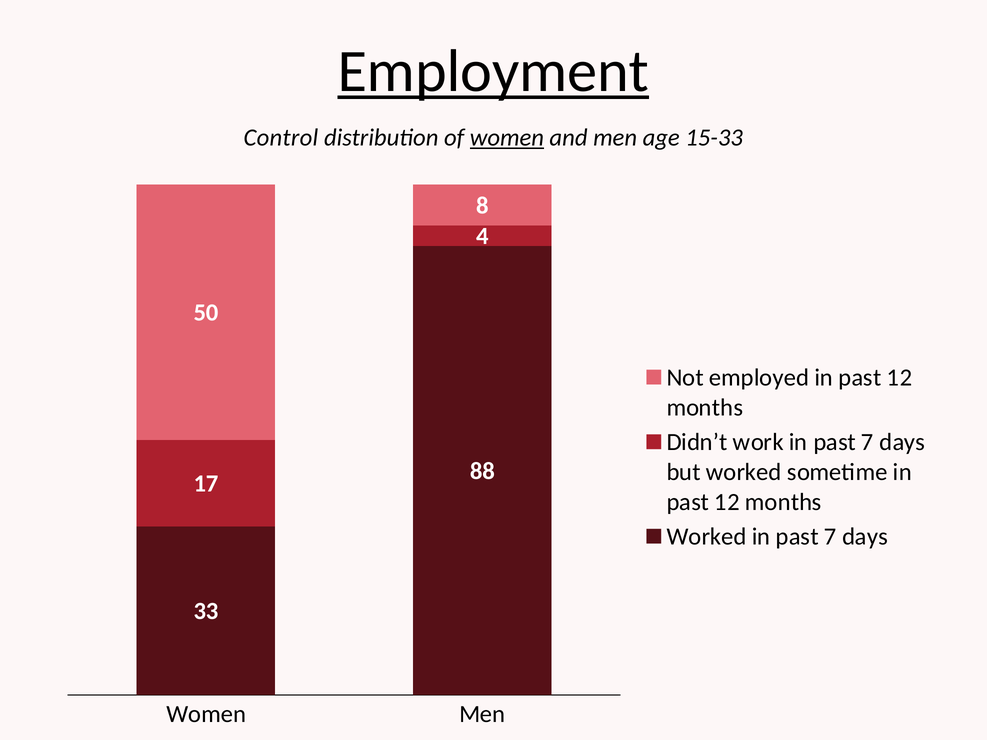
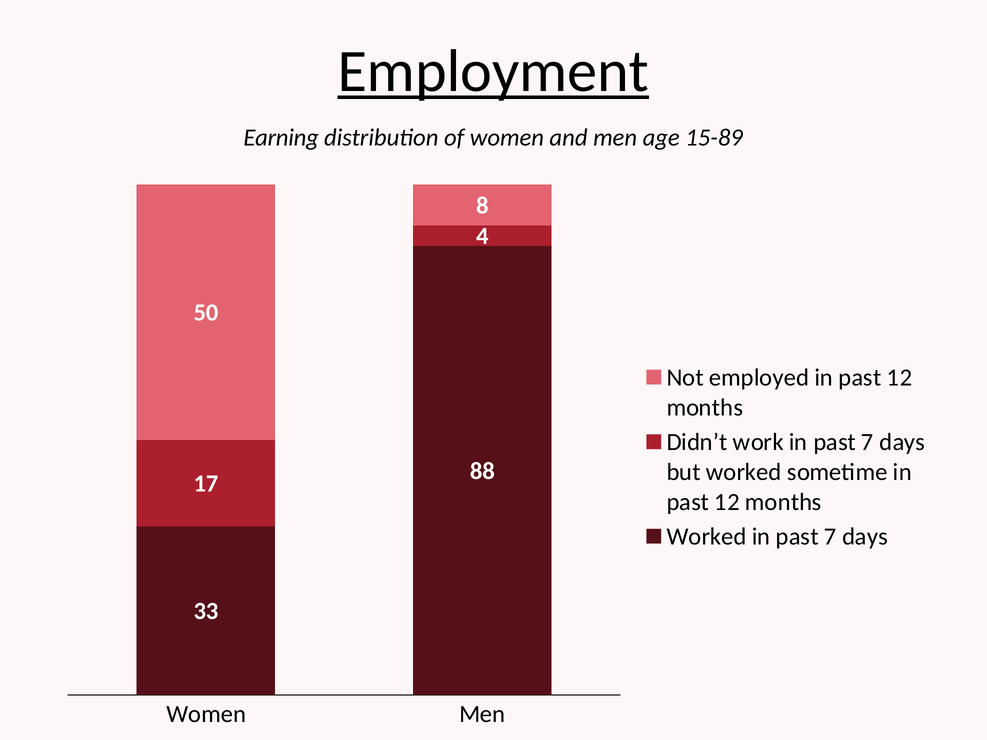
Control: Control -> Earning
women at (507, 137) underline: present -> none
15-33: 15-33 -> 15-89
